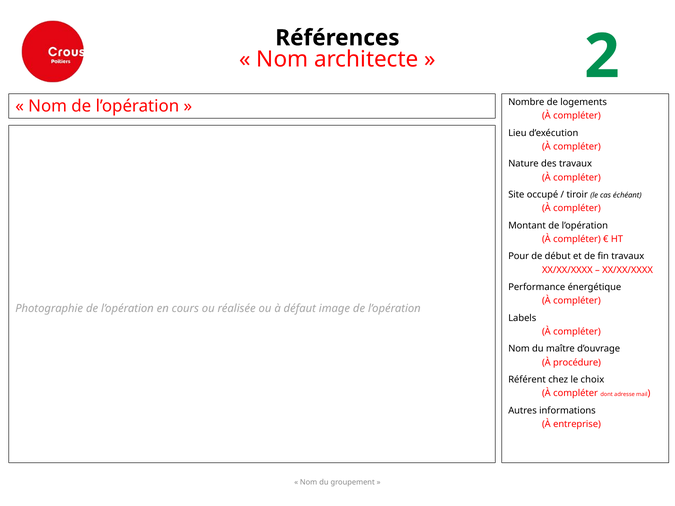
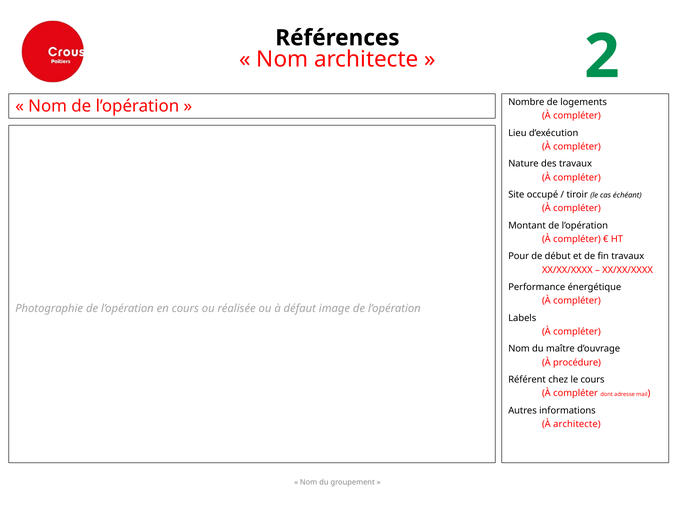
le choix: choix -> cours
À entreprise: entreprise -> architecte
